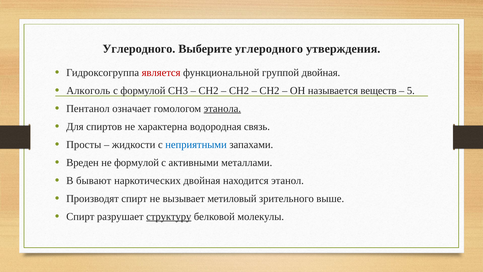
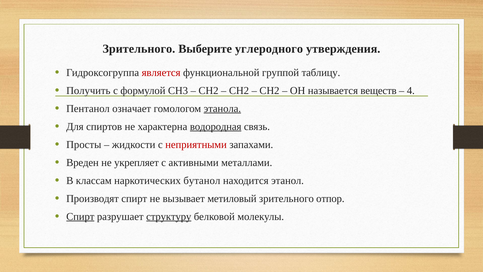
Углеродного at (139, 49): Углеродного -> Зрительного
группой двойная: двойная -> таблицу
Алкоголь: Алкоголь -> Получить
5: 5 -> 4
водородная underline: none -> present
неприятными colour: blue -> red
не формулой: формулой -> укрепляет
бывают: бывают -> классам
наркотических двойная: двойная -> бутанол
выше: выше -> отпор
Спирт at (80, 216) underline: none -> present
